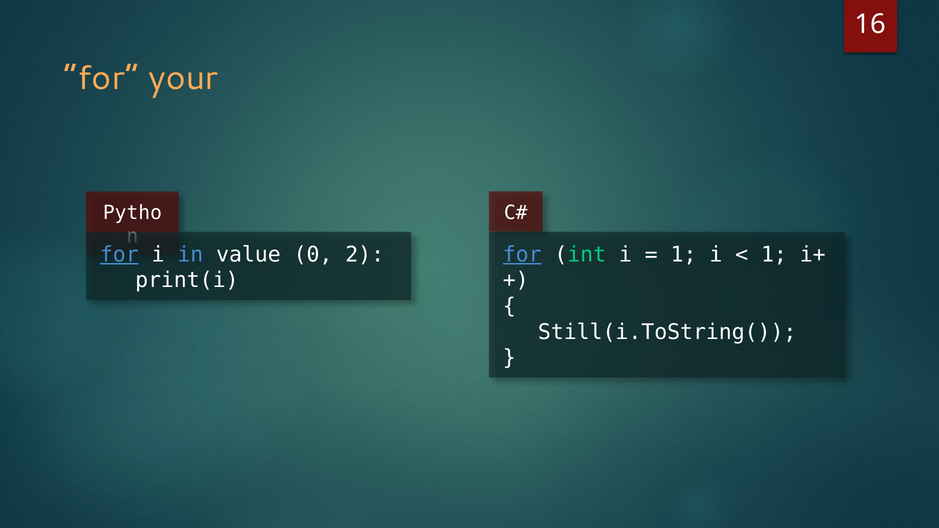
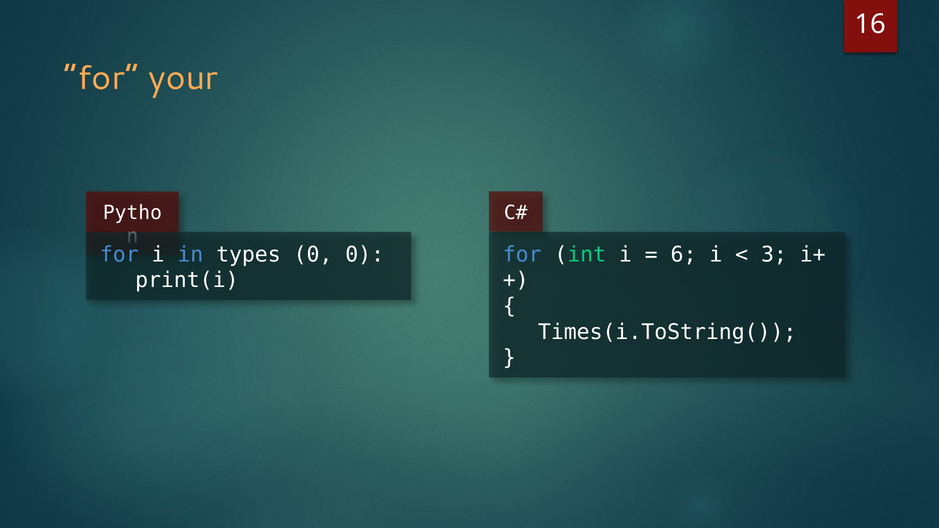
for at (119, 255) underline: present -> none
value: value -> types
0 2: 2 -> 0
for at (522, 255) underline: present -> none
1 at (684, 255): 1 -> 6
1 at (774, 255): 1 -> 3
Still(i.ToString(: Still(i.ToString( -> Times(i.ToString(
